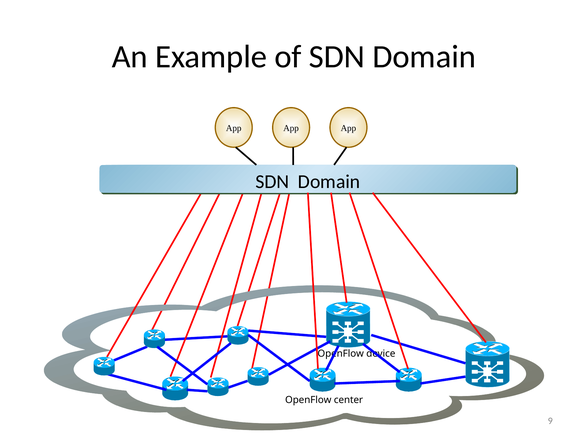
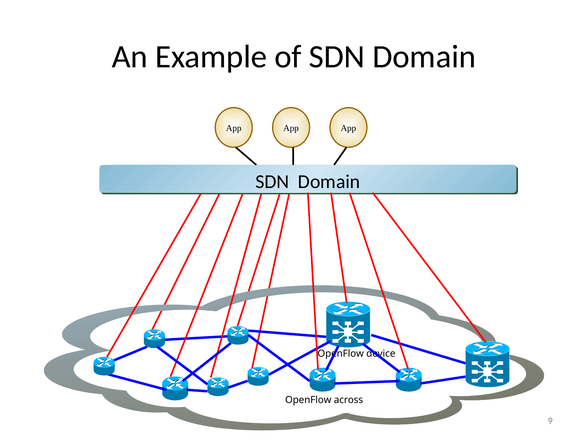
center: center -> across
